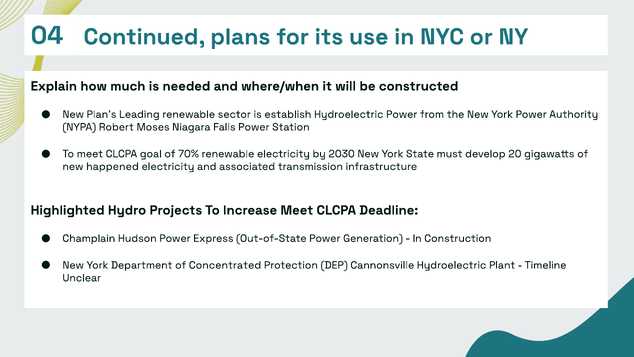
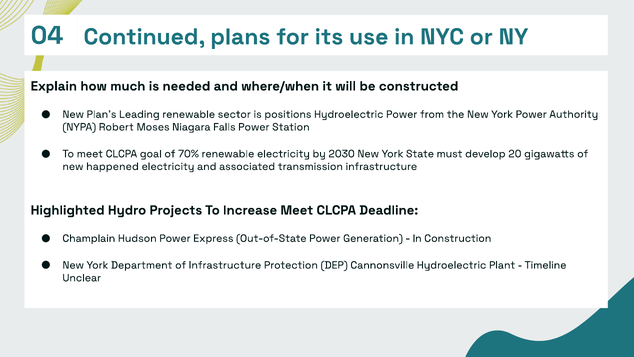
establish: establish -> positions
of Concentrated: Concentrated -> Infrastructure
